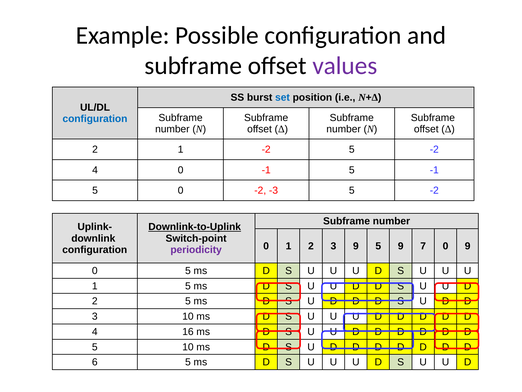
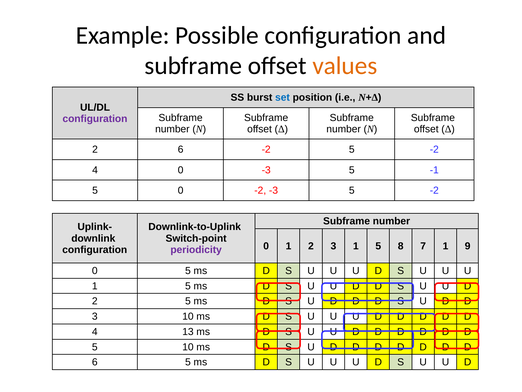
values colour: purple -> orange
configuration at (95, 119) colour: blue -> purple
2 1: 1 -> 6
0 -1: -1 -> -3
Downlink-to-Uplink underline: present -> none
3 9: 9 -> 1
5 9: 9 -> 8
7 0: 0 -> 1
16: 16 -> 13
